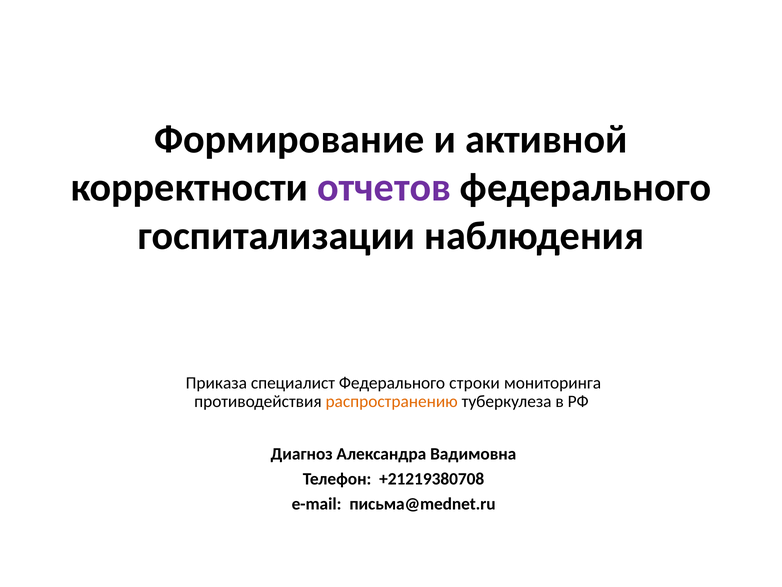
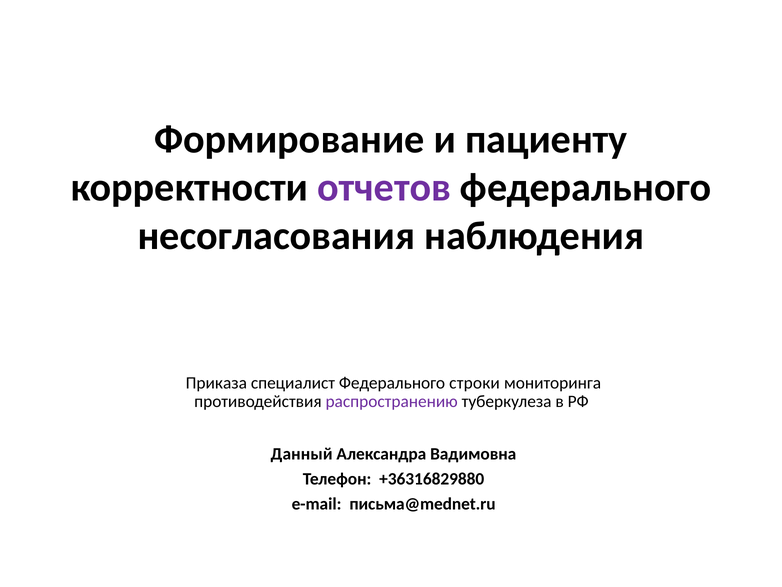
активной: активной -> пациенту
госпитализации: госпитализации -> несогласования
распространению colour: orange -> purple
Диагноз: Диагноз -> Данный
+21219380708: +21219380708 -> +36316829880
